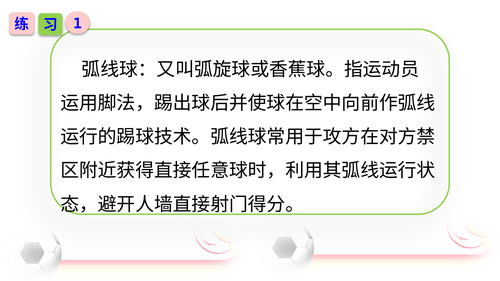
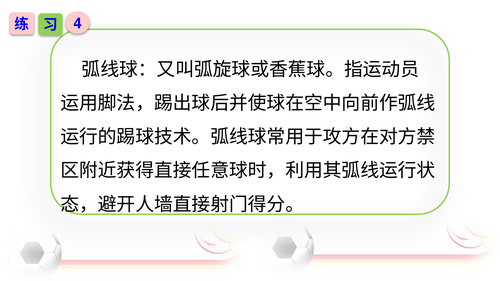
1: 1 -> 4
